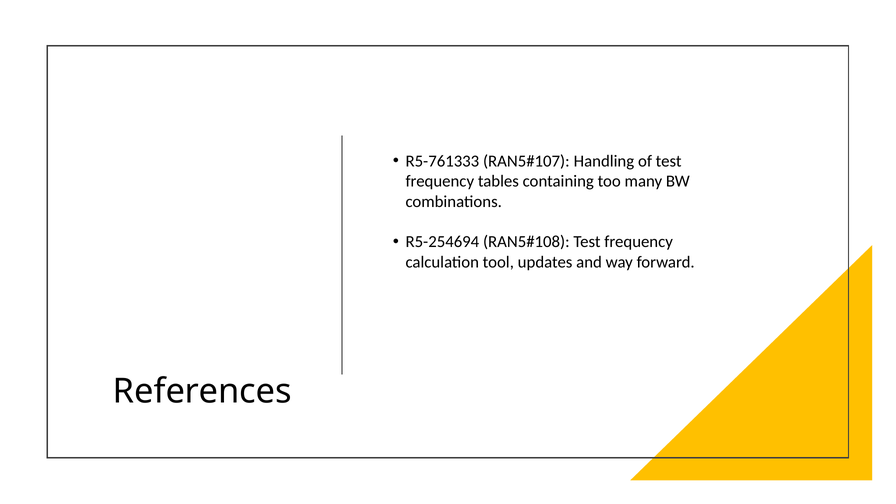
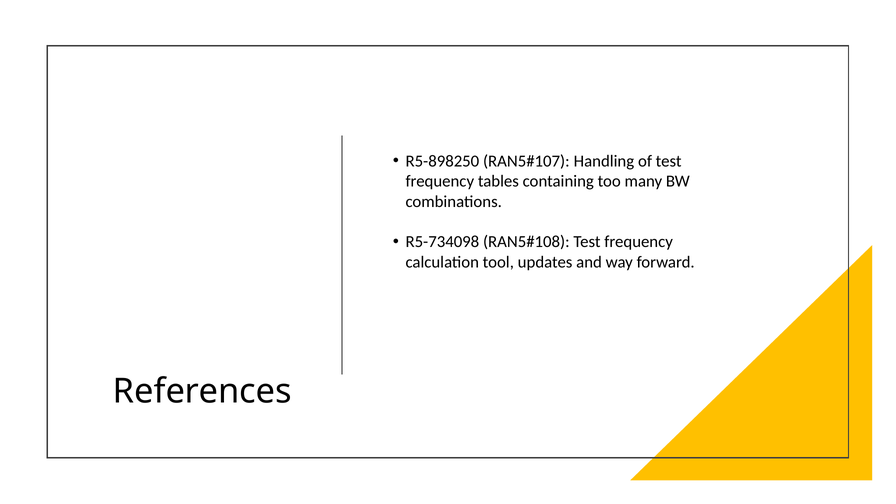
R5-761333: R5-761333 -> R5-898250
R5-254694: R5-254694 -> R5-734098
